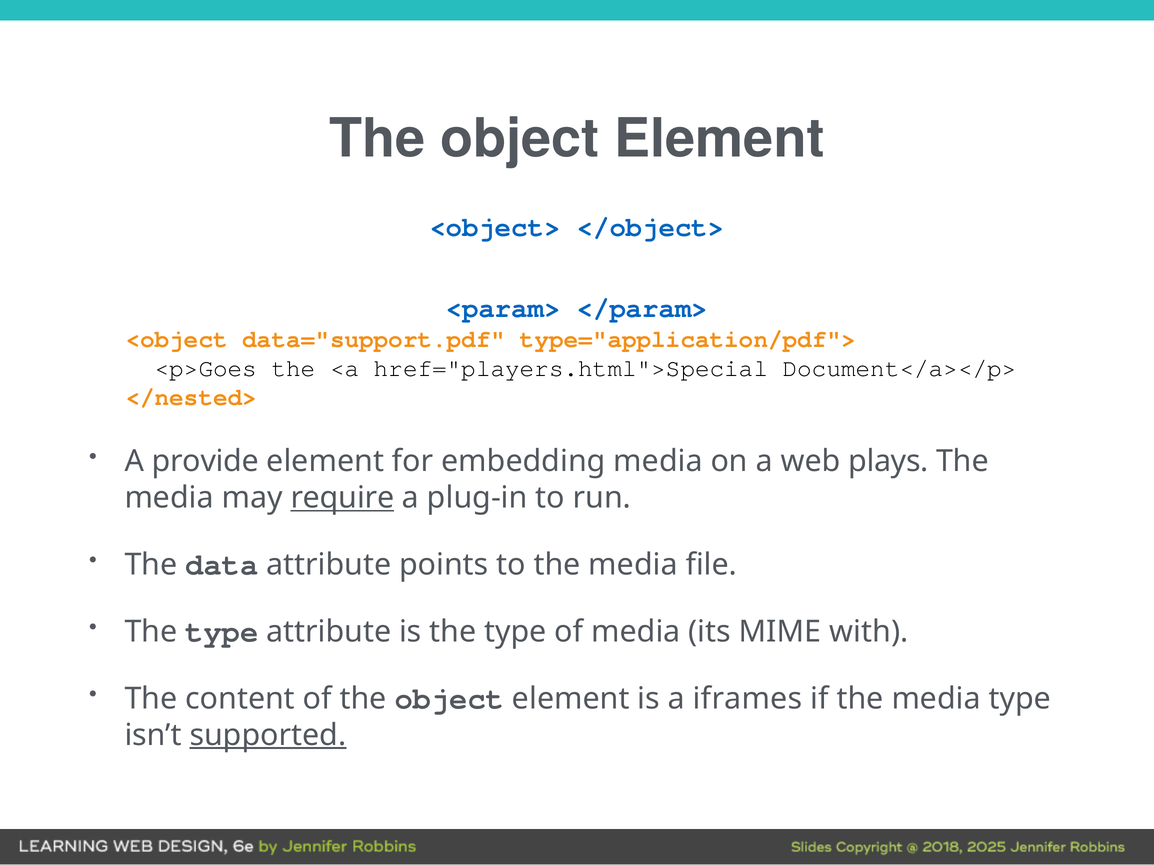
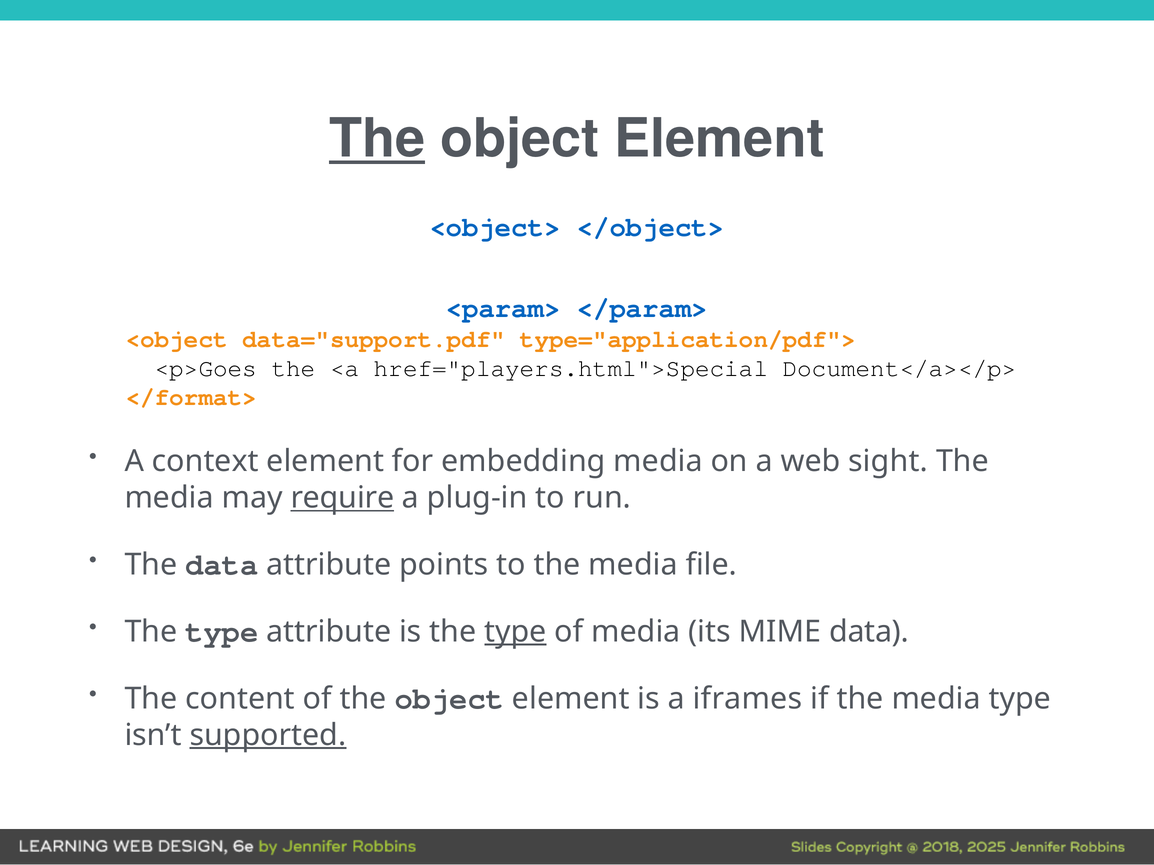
The at (377, 139) underline: none -> present
</nested>: </nested> -> </format>
provide: provide -> context
plays: plays -> sight
type at (515, 632) underline: none -> present
MIME with: with -> data
